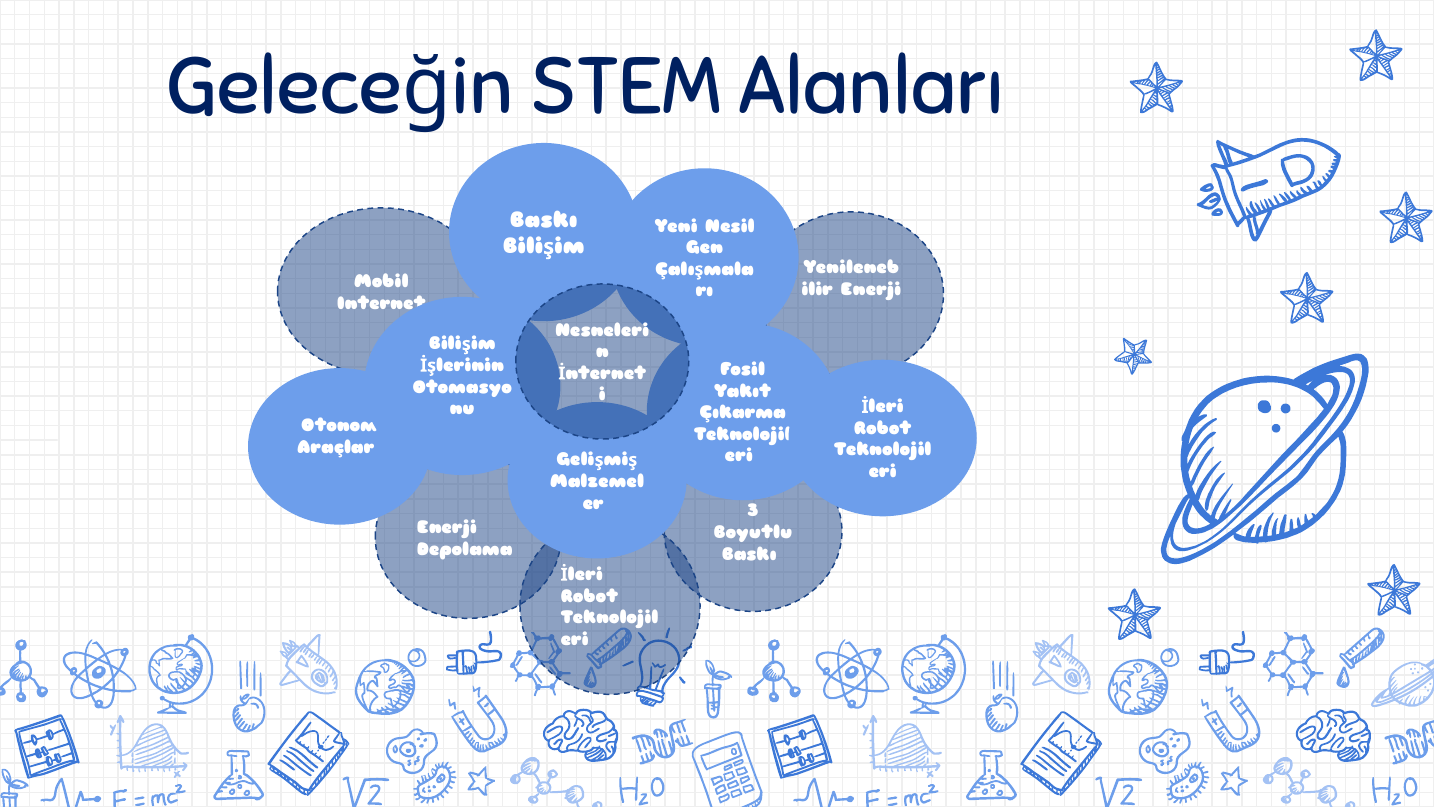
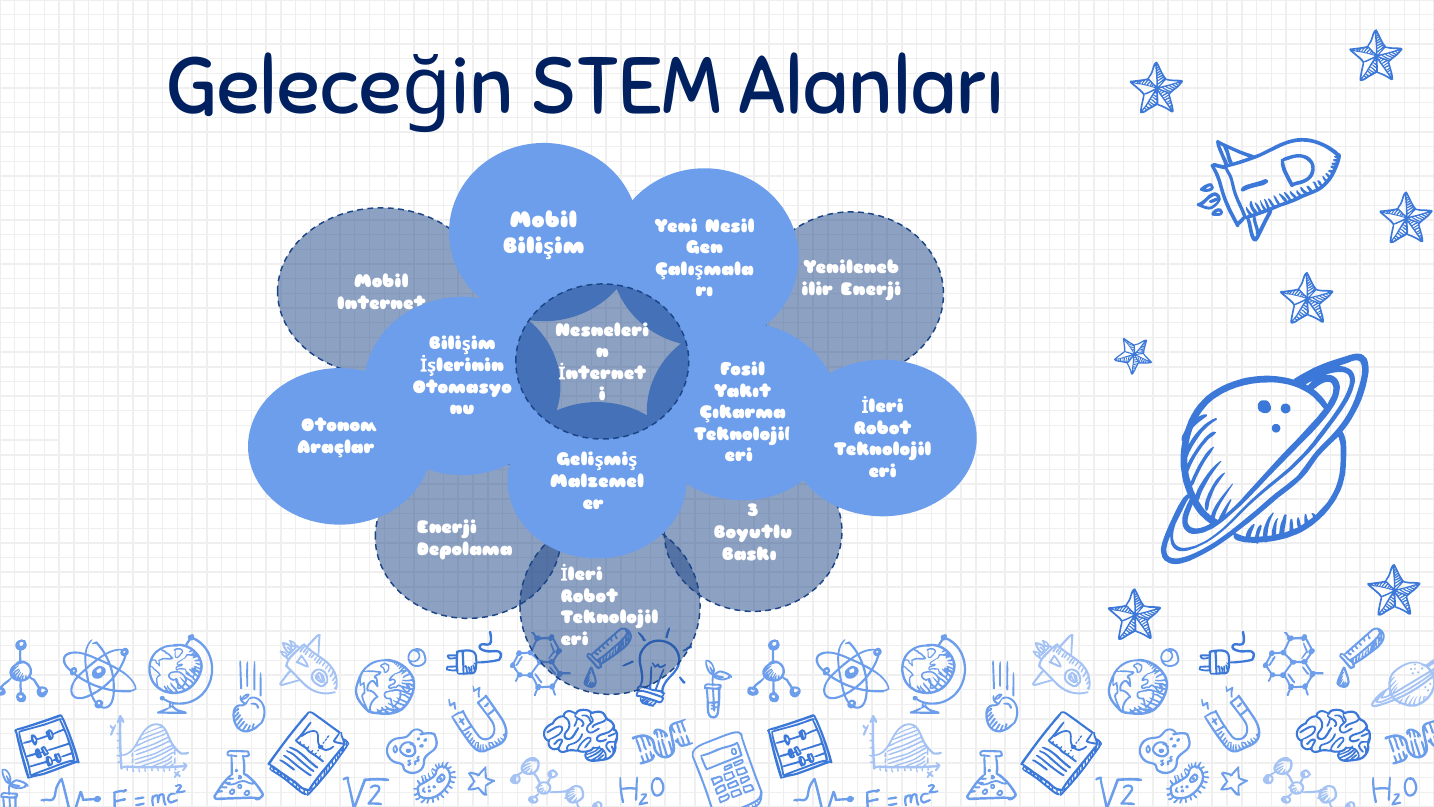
Baskı at (544, 220): Baskı -> Mobil
